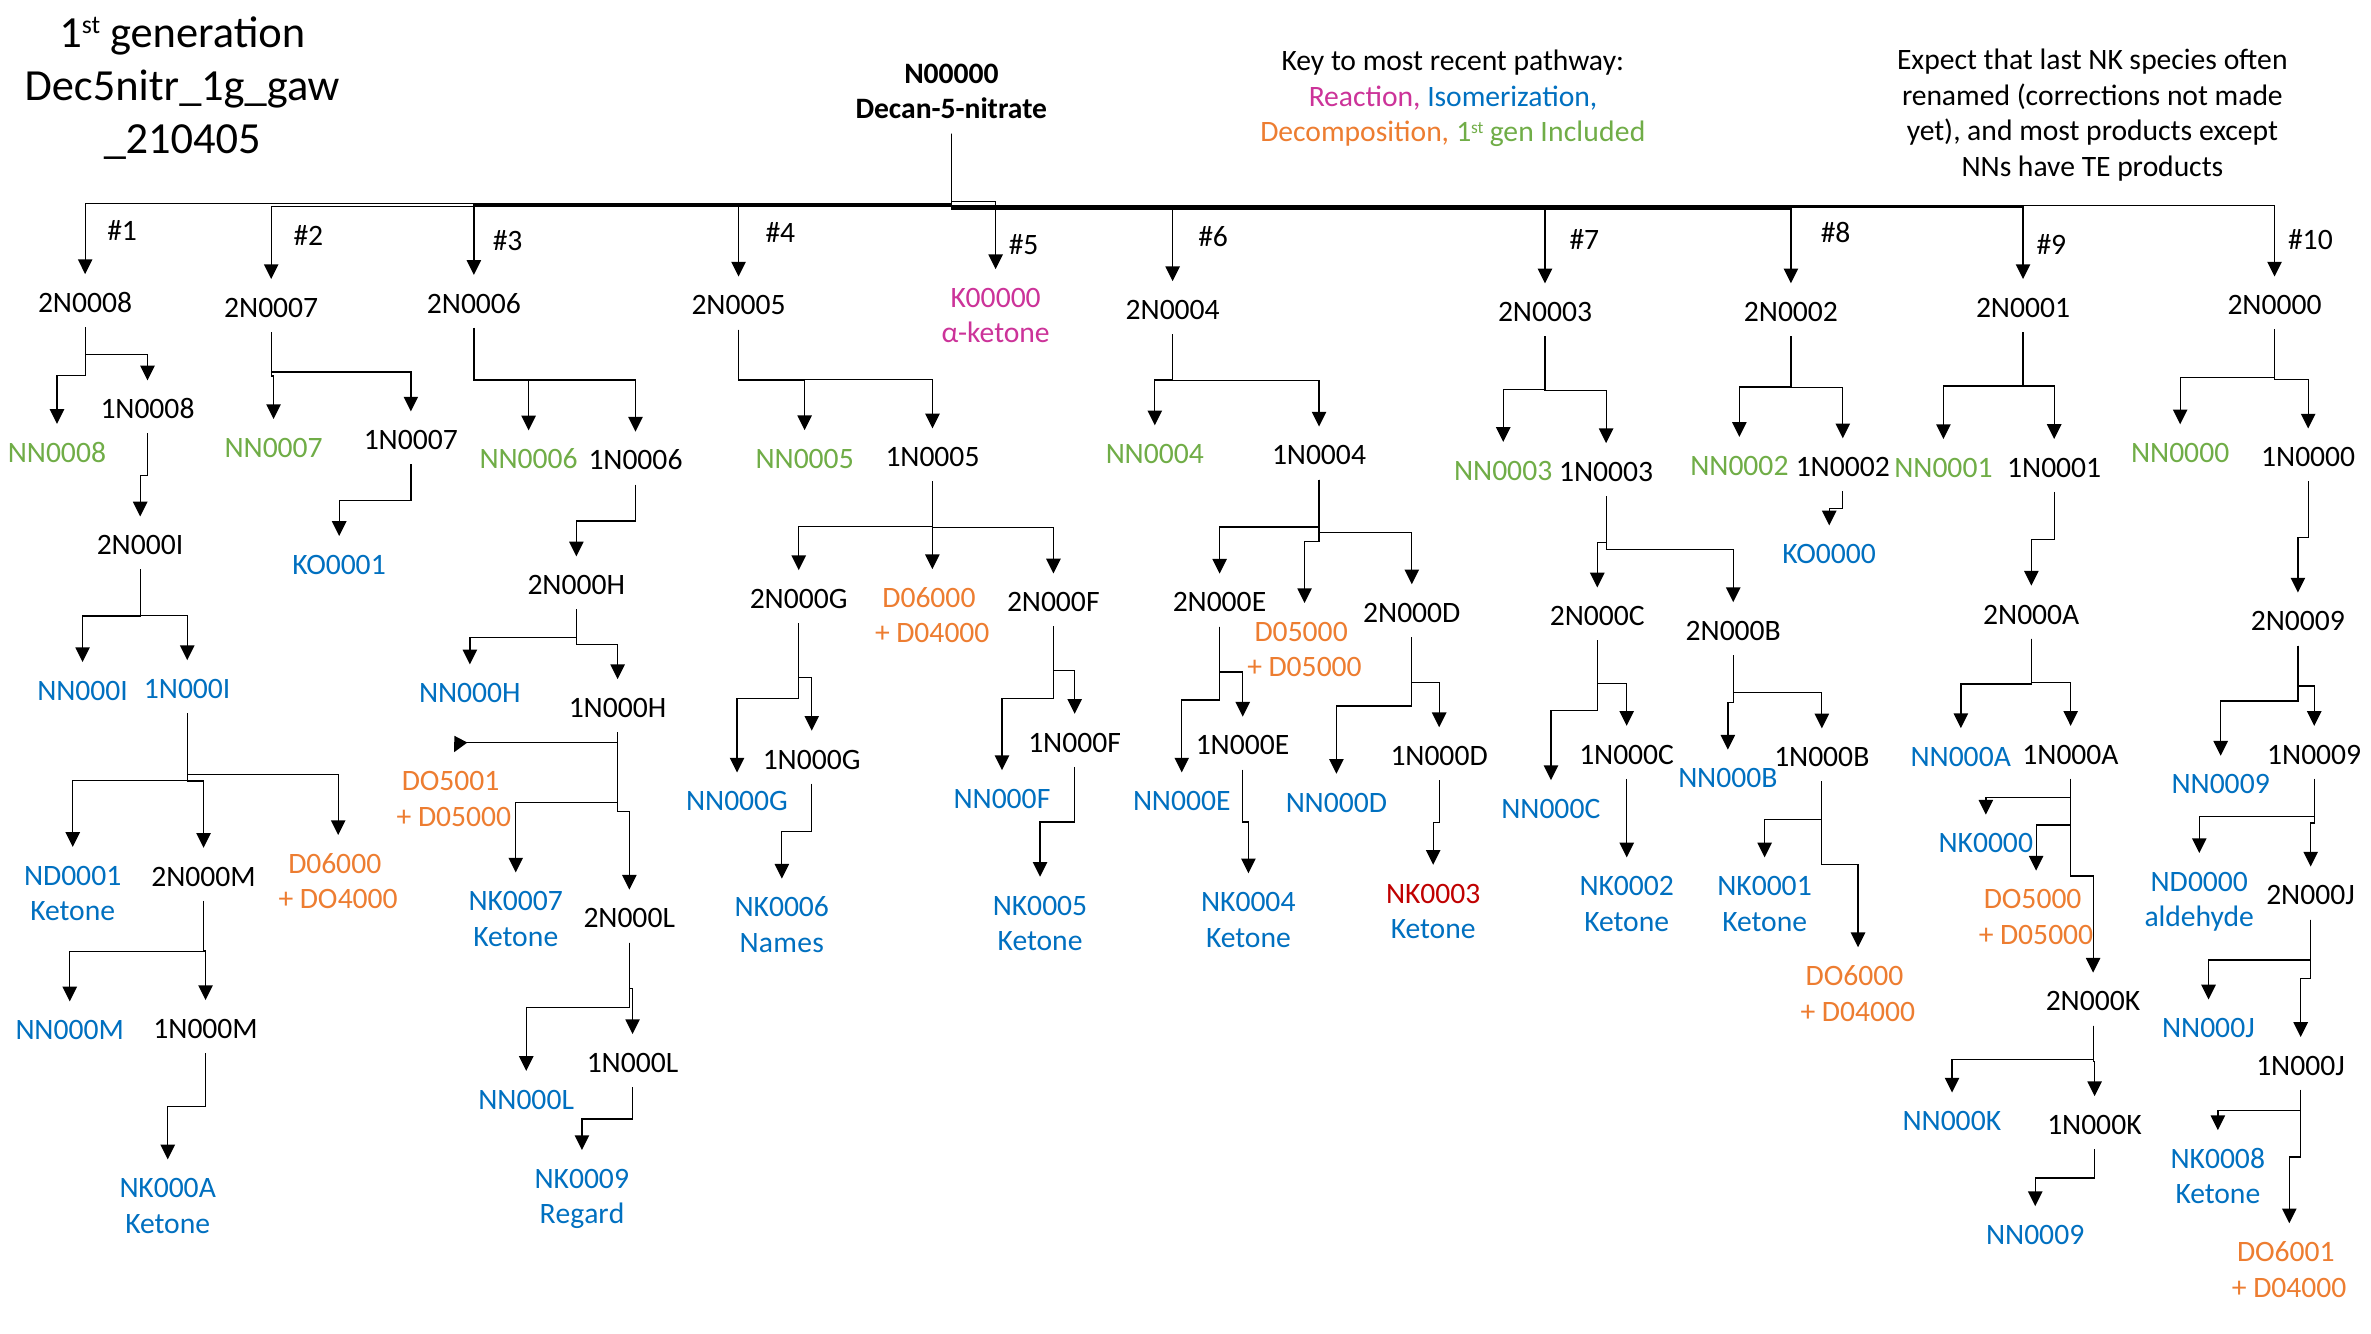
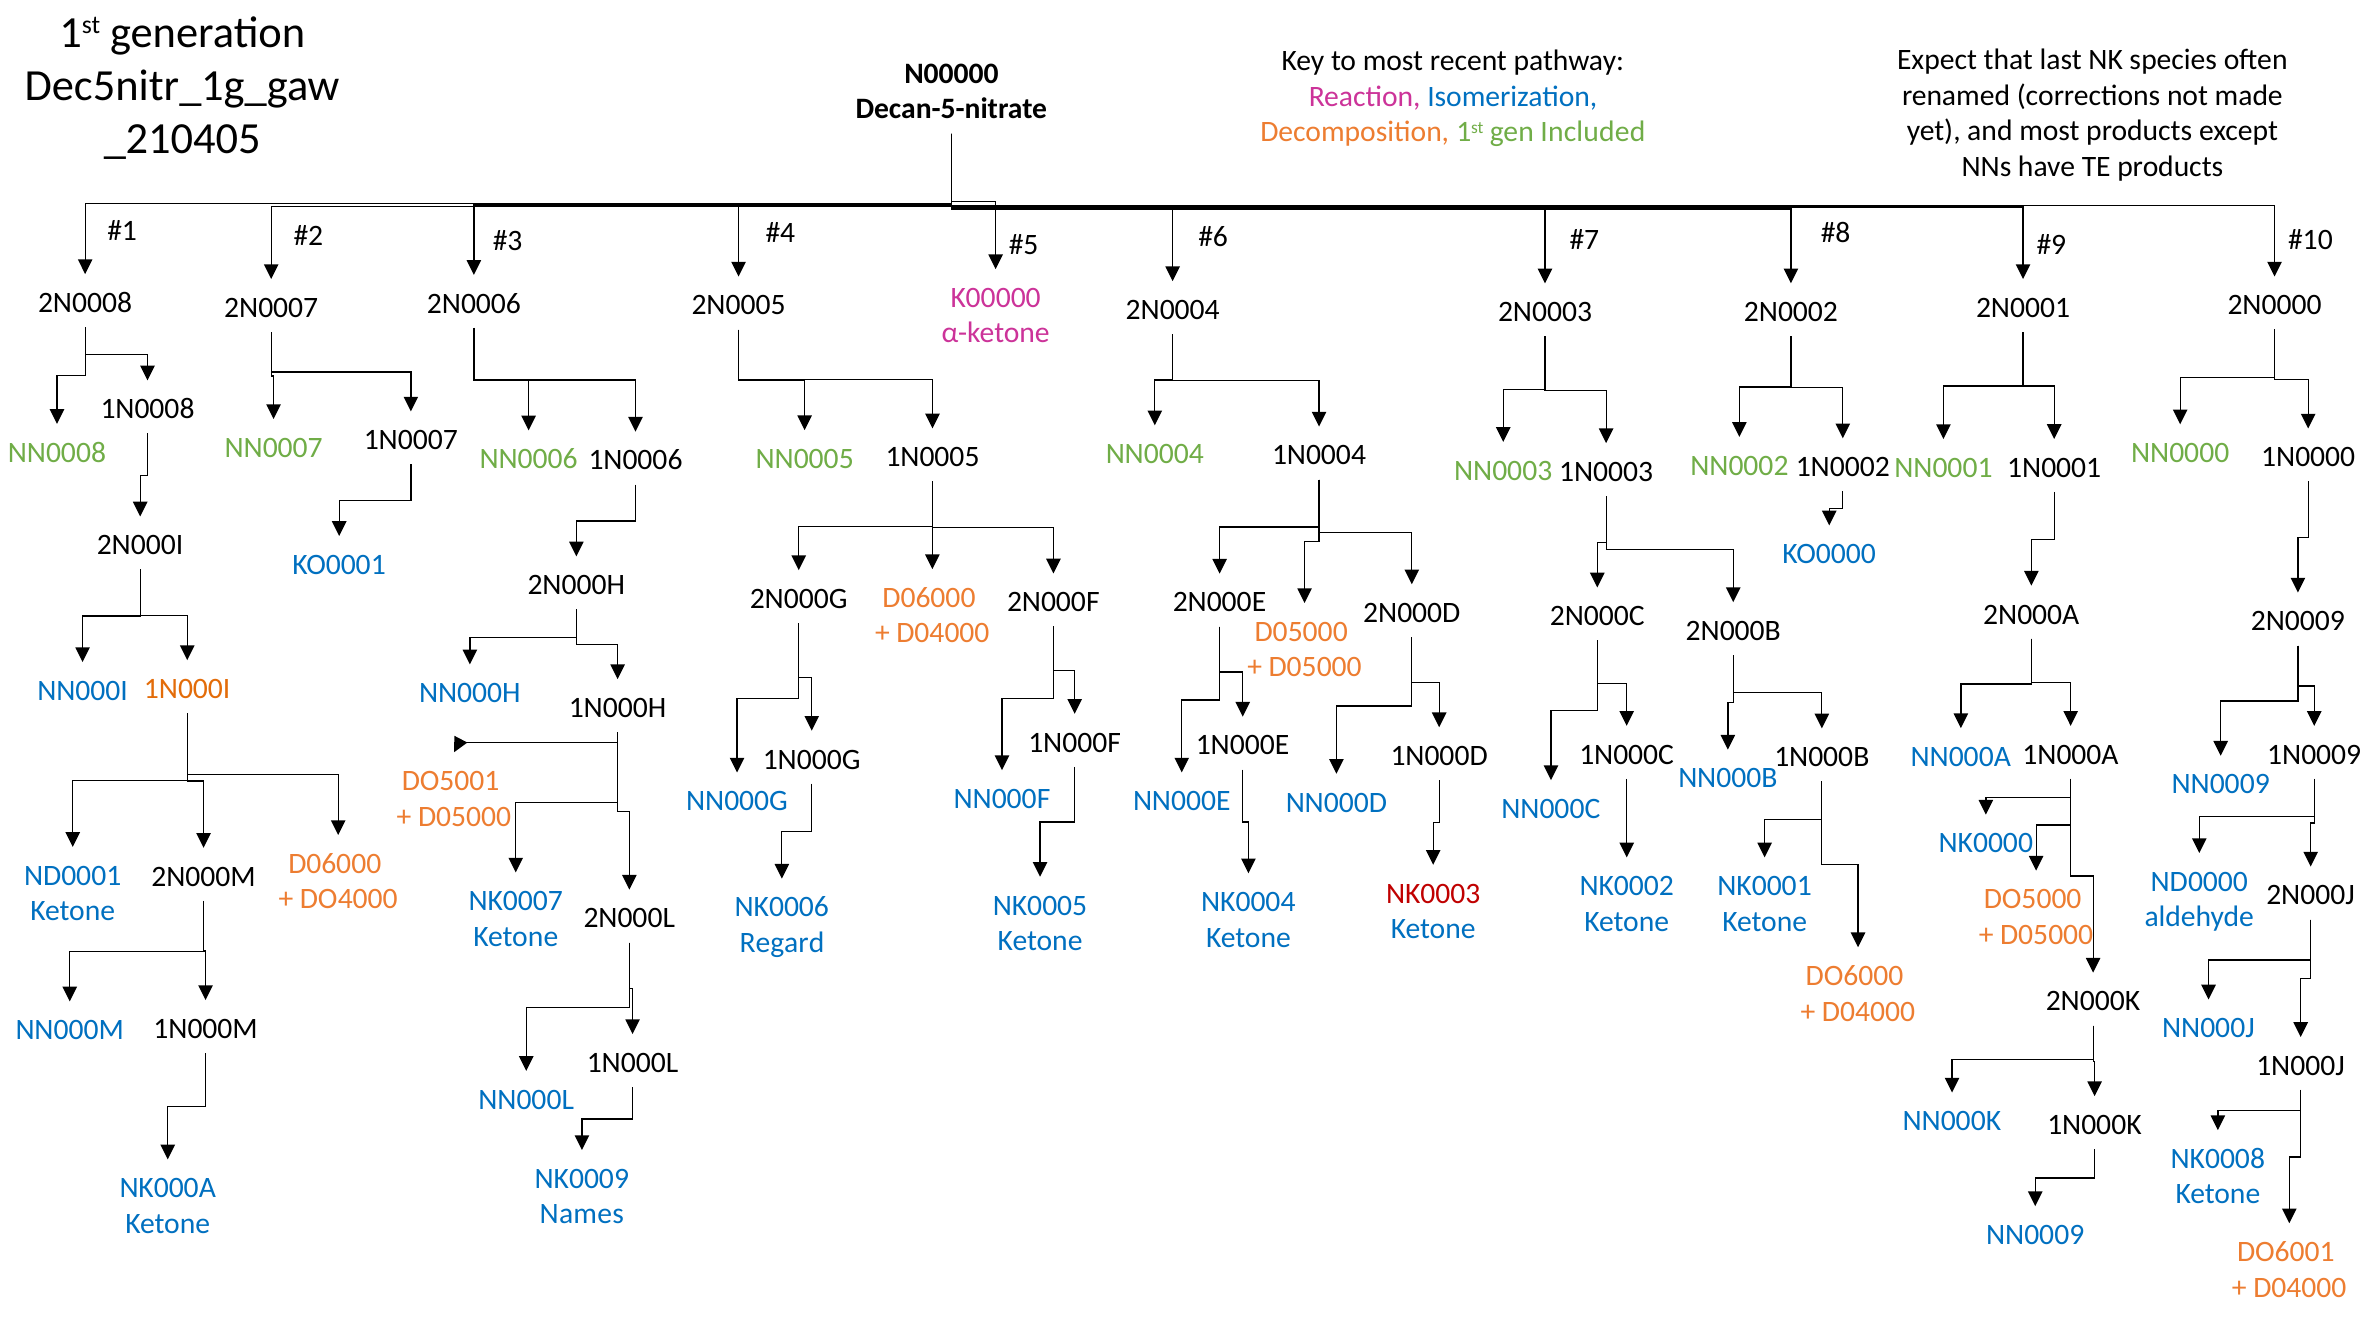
1N000I colour: blue -> orange
Names: Names -> Regard
Regard: Regard -> Names
